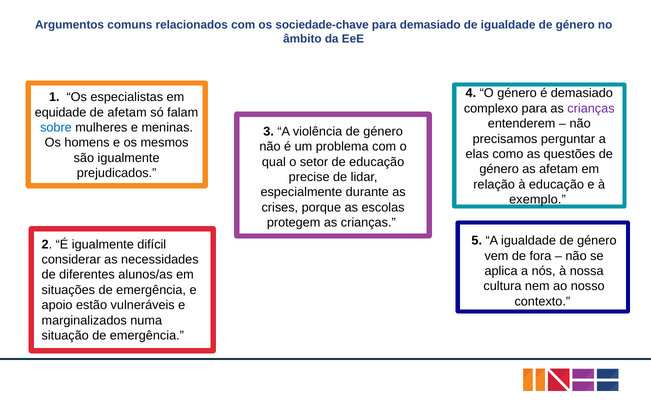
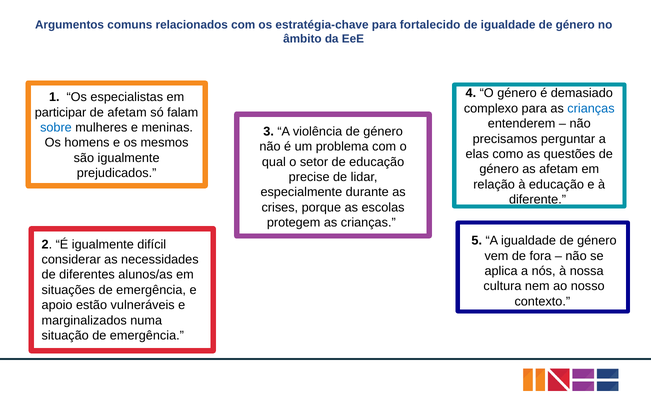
sociedade-chave: sociedade-chave -> estratégia-chave
para demasiado: demasiado -> fortalecido
crianças at (591, 108) colour: purple -> blue
equidade: equidade -> participar
exemplo: exemplo -> diferente
